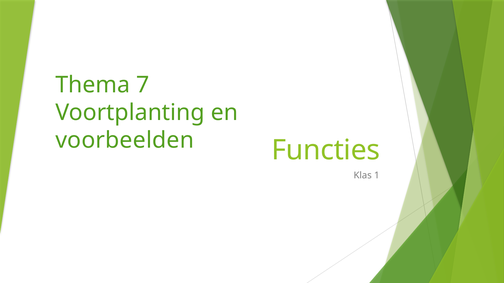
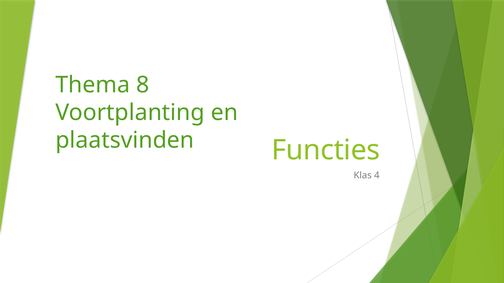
7: 7 -> 8
voorbeelden: voorbeelden -> plaatsvinden
1: 1 -> 4
